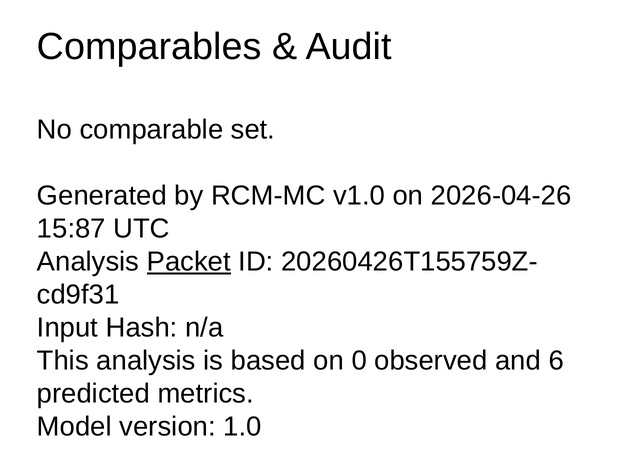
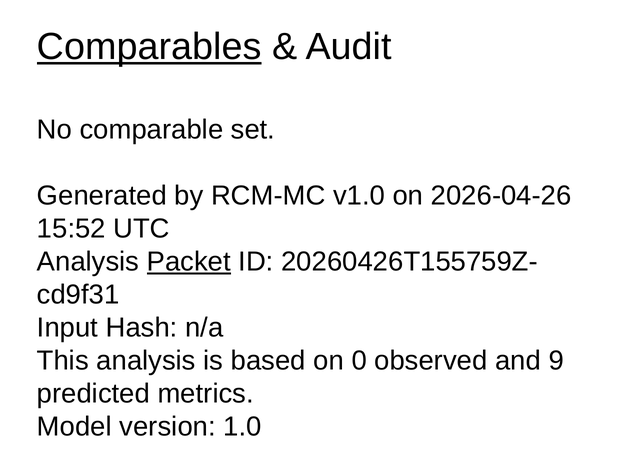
Comparables underline: none -> present
15:87: 15:87 -> 15:52
6: 6 -> 9
